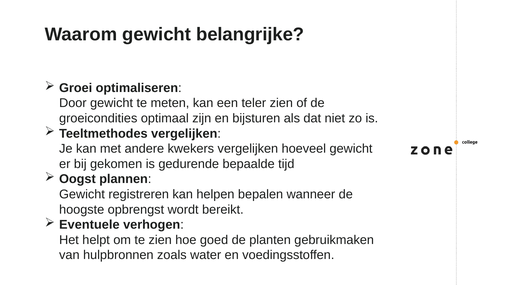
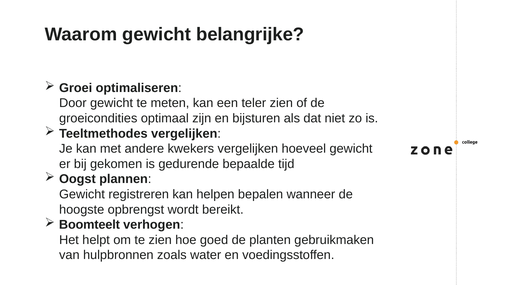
Eventuele: Eventuele -> Boomteelt
